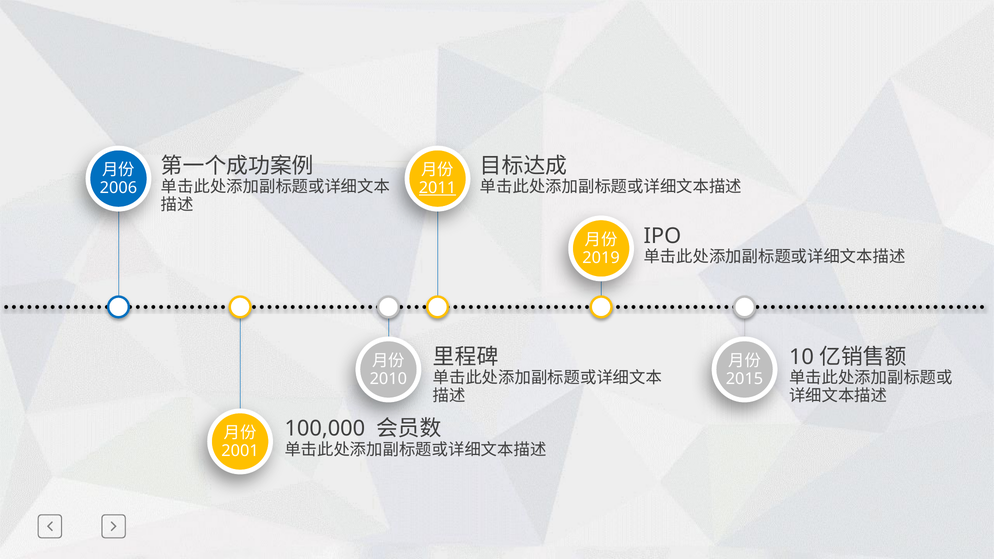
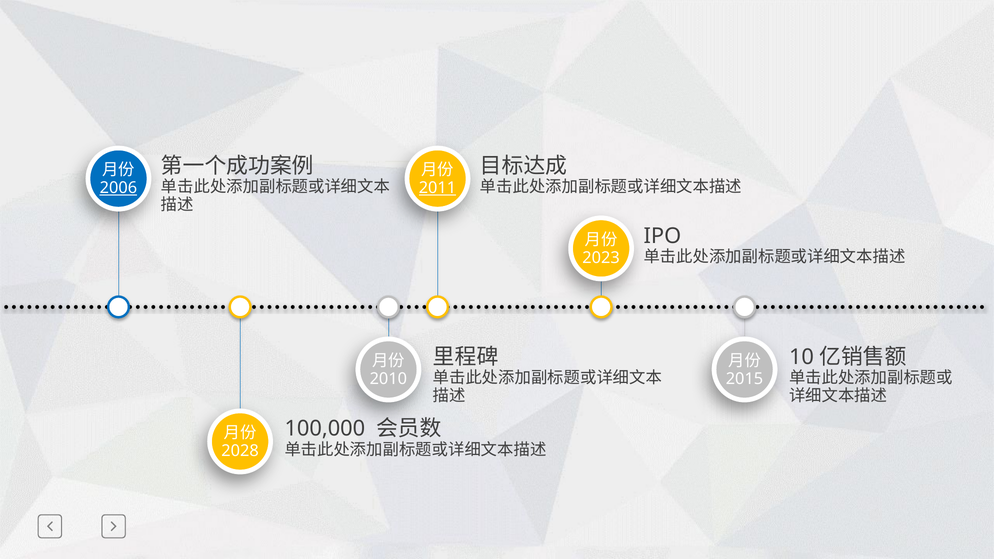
2006 underline: none -> present
2019: 2019 -> 2023
2001: 2001 -> 2028
